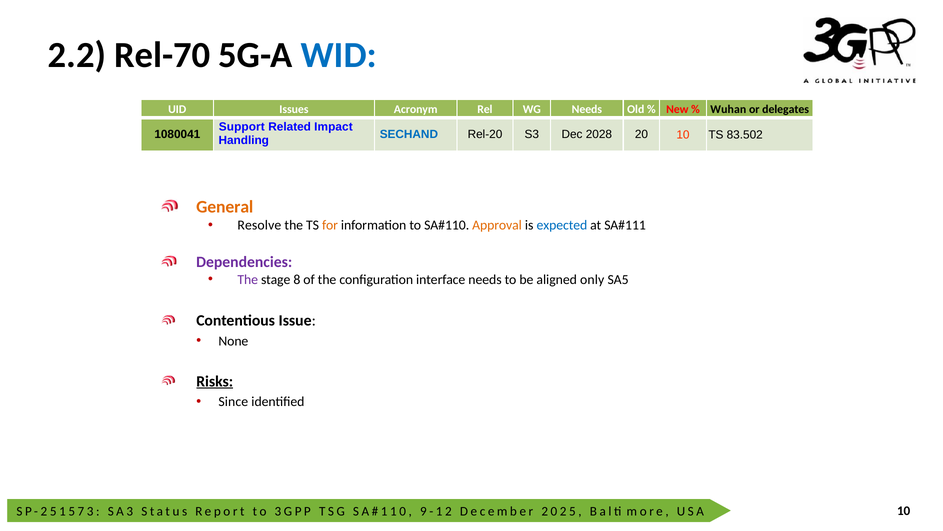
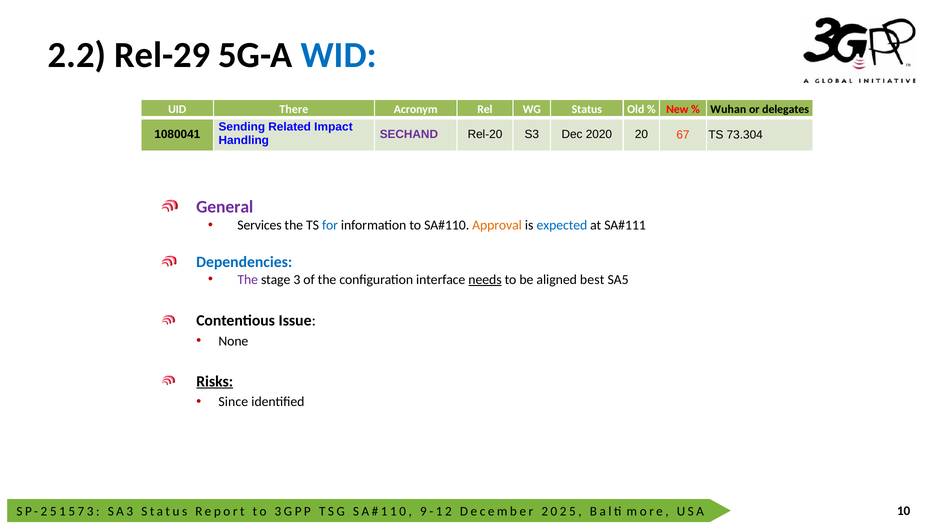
Rel-70: Rel-70 -> Rel-29
Issues: Issues -> There
WG Needs: Needs -> Status
Support: Support -> Sending
SECHAND colour: blue -> purple
2028: 2028 -> 2020
20 10: 10 -> 67
83.502: 83.502 -> 73.304
General colour: orange -> purple
Resolve: Resolve -> Services
for colour: orange -> blue
Dependencies colour: purple -> blue
8: 8 -> 3
needs at (485, 279) underline: none -> present
only: only -> best
